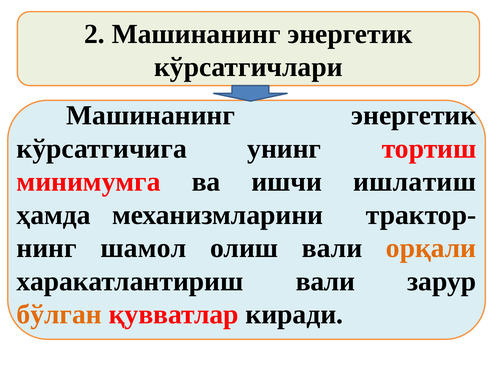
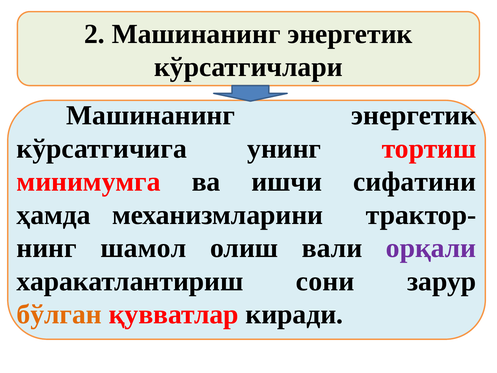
ишлатиш: ишлатиш -> сифатини
орқали colour: orange -> purple
харакатлантириш вали: вали -> сони
